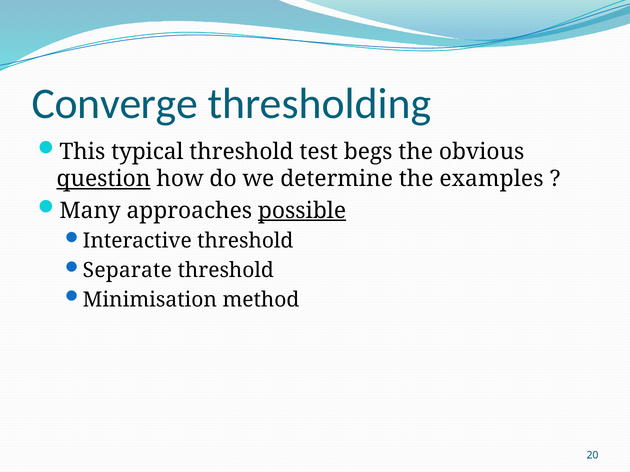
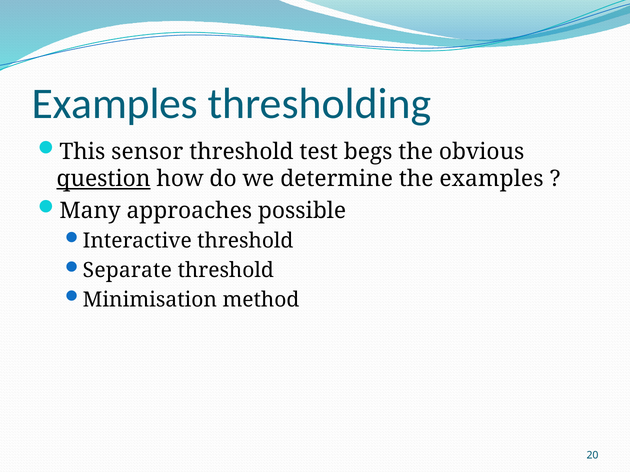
Converge at (115, 104): Converge -> Examples
typical: typical -> sensor
possible underline: present -> none
